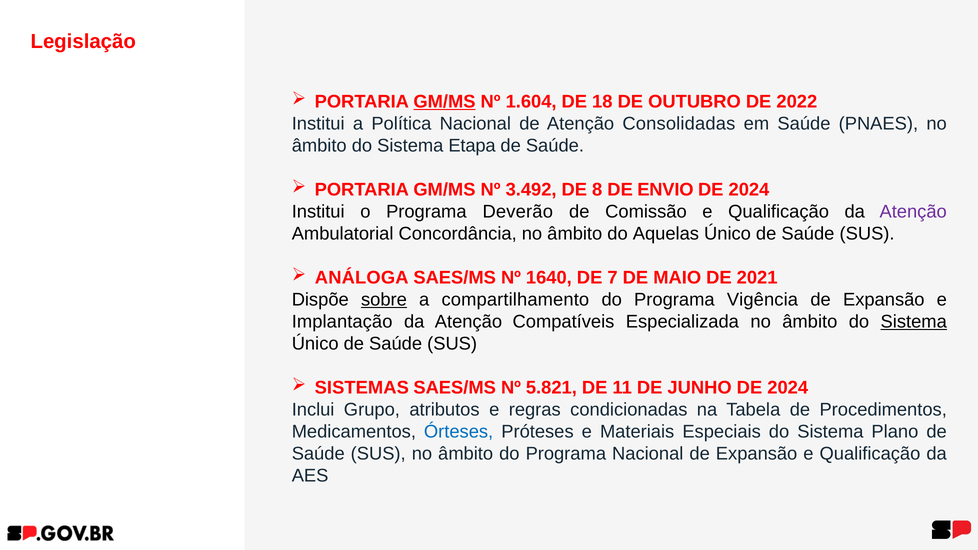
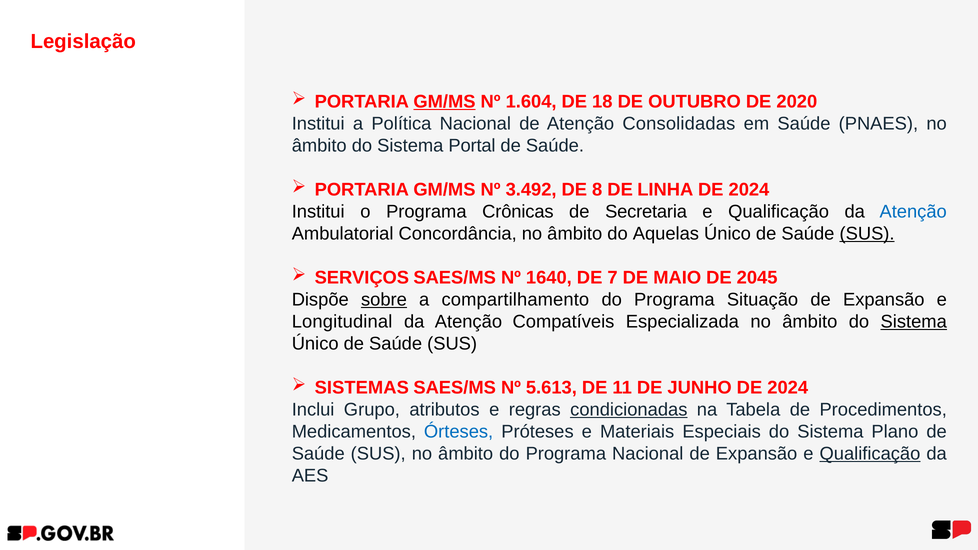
2022: 2022 -> 2020
Etapa: Etapa -> Portal
ENVIO: ENVIO -> LINHA
Deverão: Deverão -> Crônicas
Comissão: Comissão -> Secretaria
Atenção at (913, 212) colour: purple -> blue
SUS at (867, 234) underline: none -> present
ANÁLOGA: ANÁLOGA -> SERVIÇOS
2021: 2021 -> 2045
Vigência: Vigência -> Situação
Implantação: Implantação -> Longitudinal
5.821: 5.821 -> 5.613
condicionadas underline: none -> present
Qualificação at (870, 454) underline: none -> present
